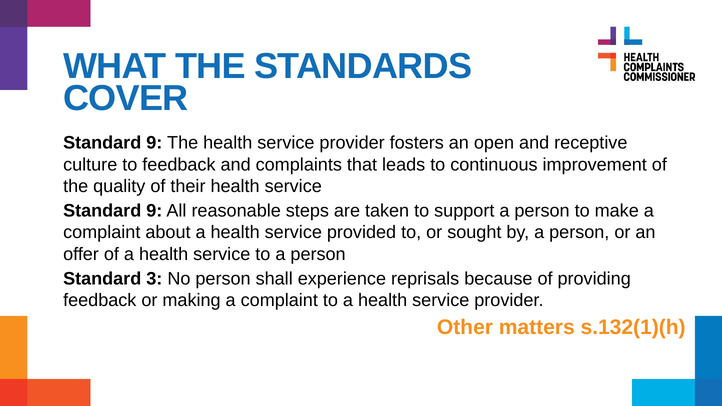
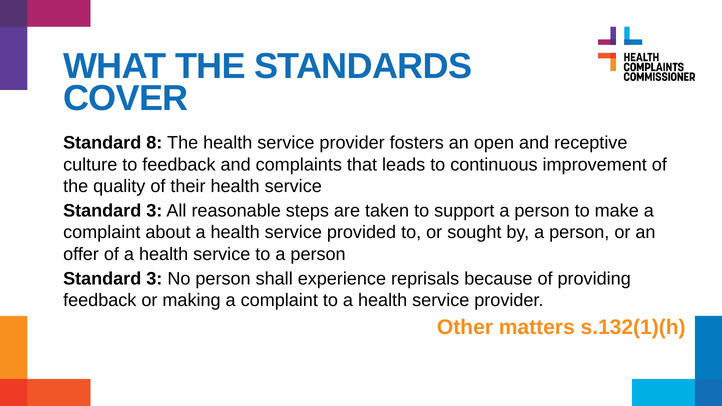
9 at (154, 143): 9 -> 8
9 at (154, 211): 9 -> 3
